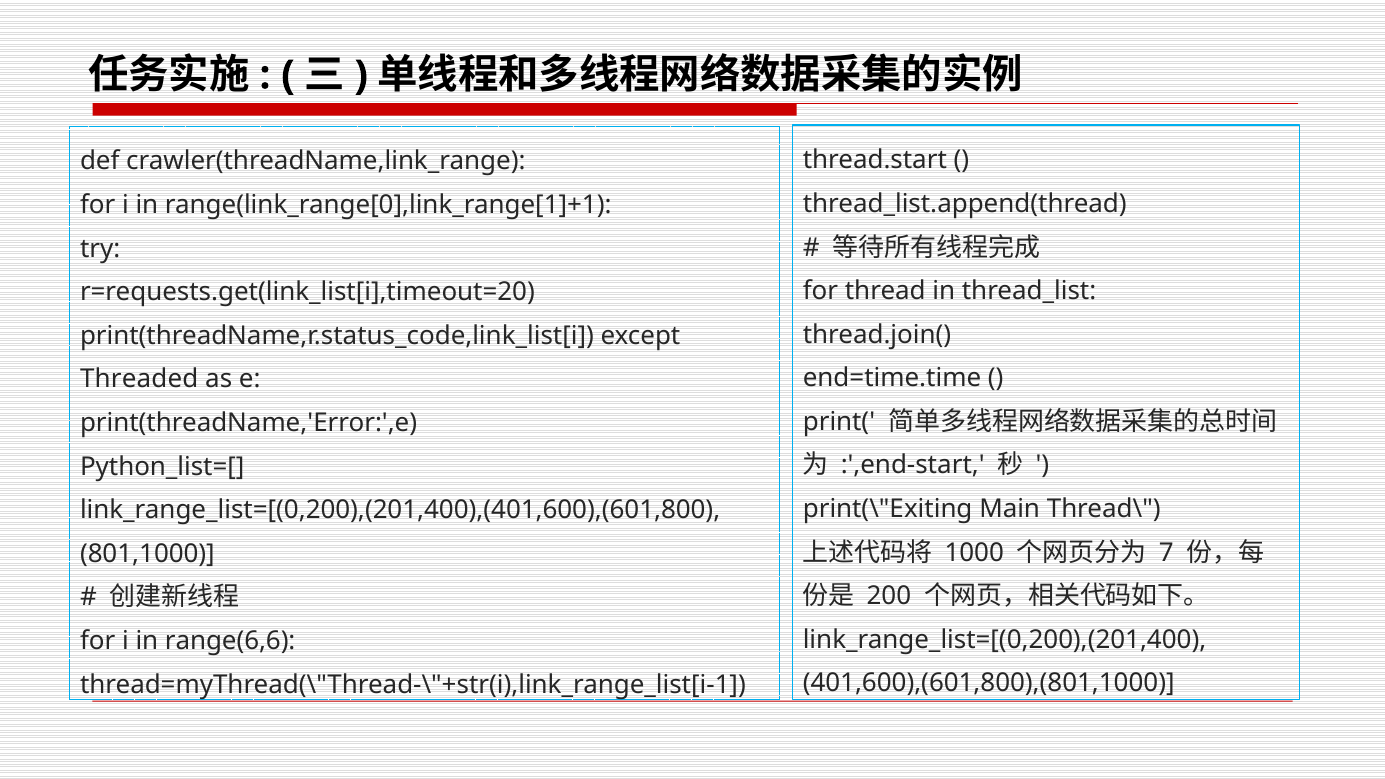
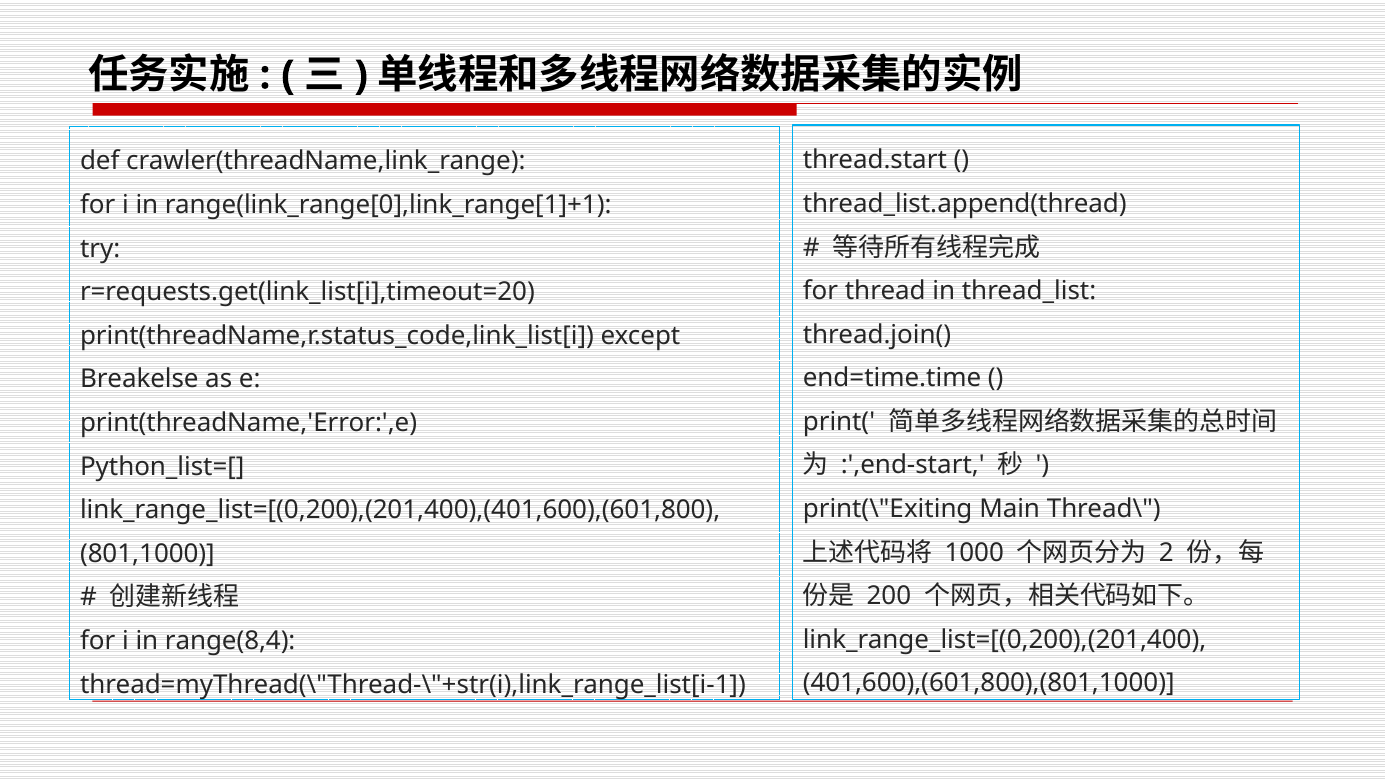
Threaded: Threaded -> Breakelse
7: 7 -> 2
range(6,6: range(6,6 -> range(8,4
